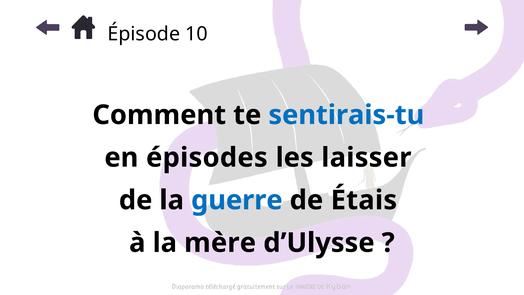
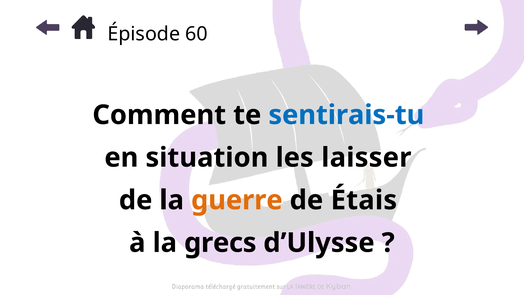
10: 10 -> 60
épisodes: épisodes -> situation
guerre colour: blue -> orange
mère: mère -> grecs
